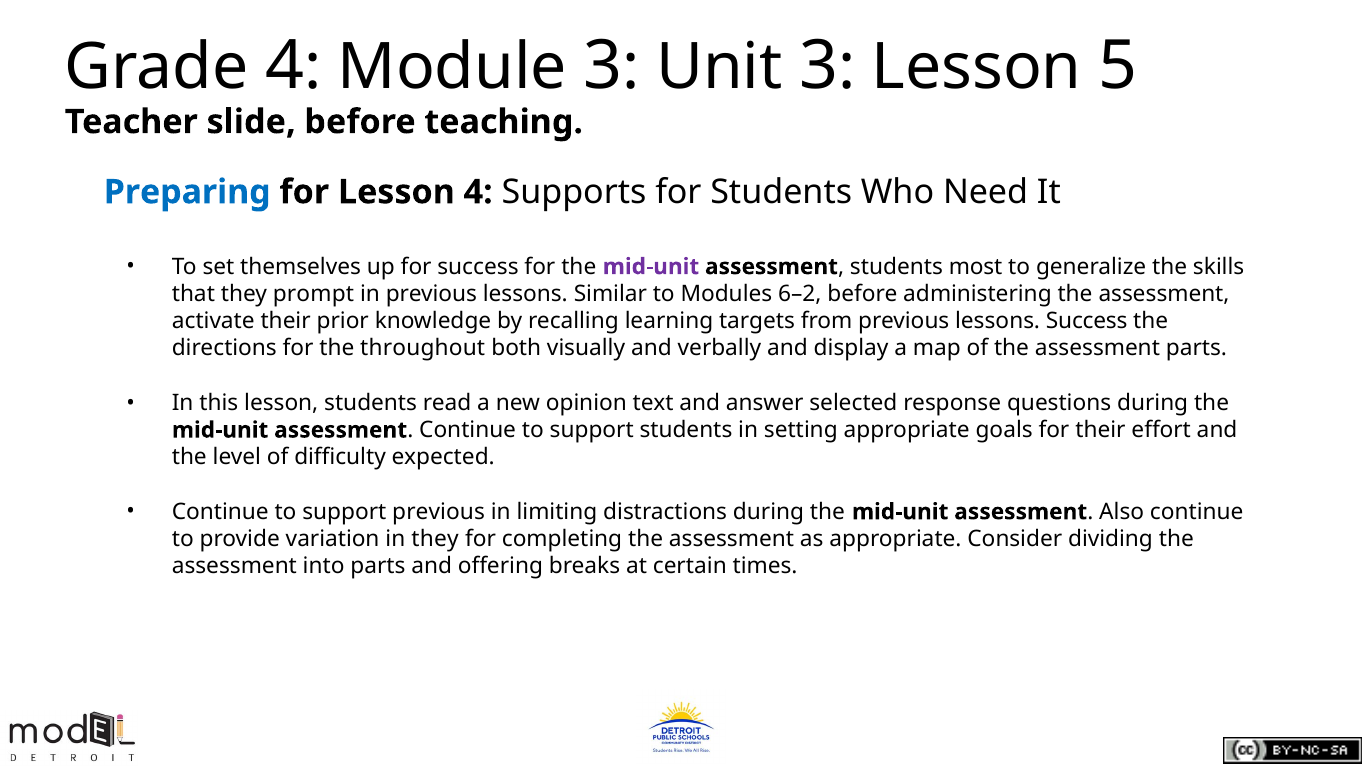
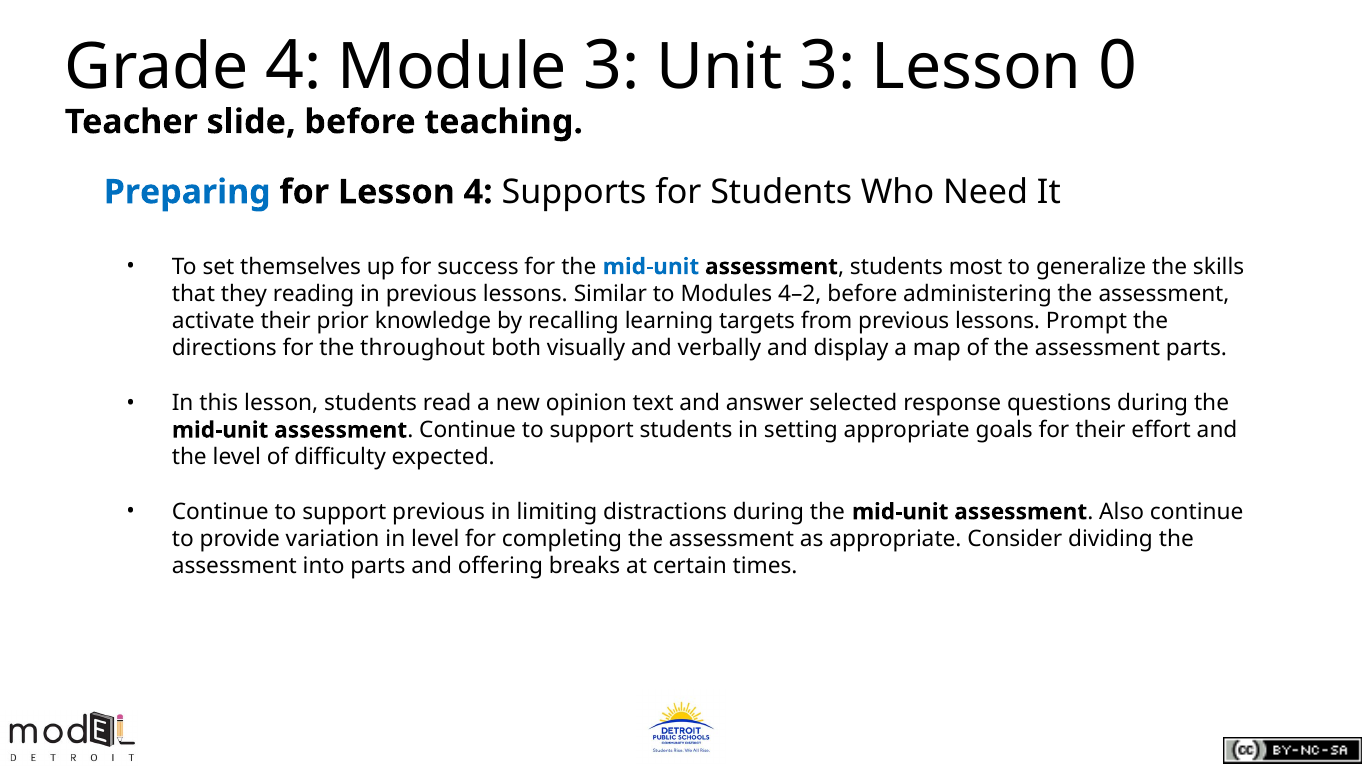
5: 5 -> 0
mid-unit at (651, 267) colour: purple -> blue
prompt: prompt -> reading
6–2: 6–2 -> 4–2
lessons Success: Success -> Prompt
in they: they -> level
